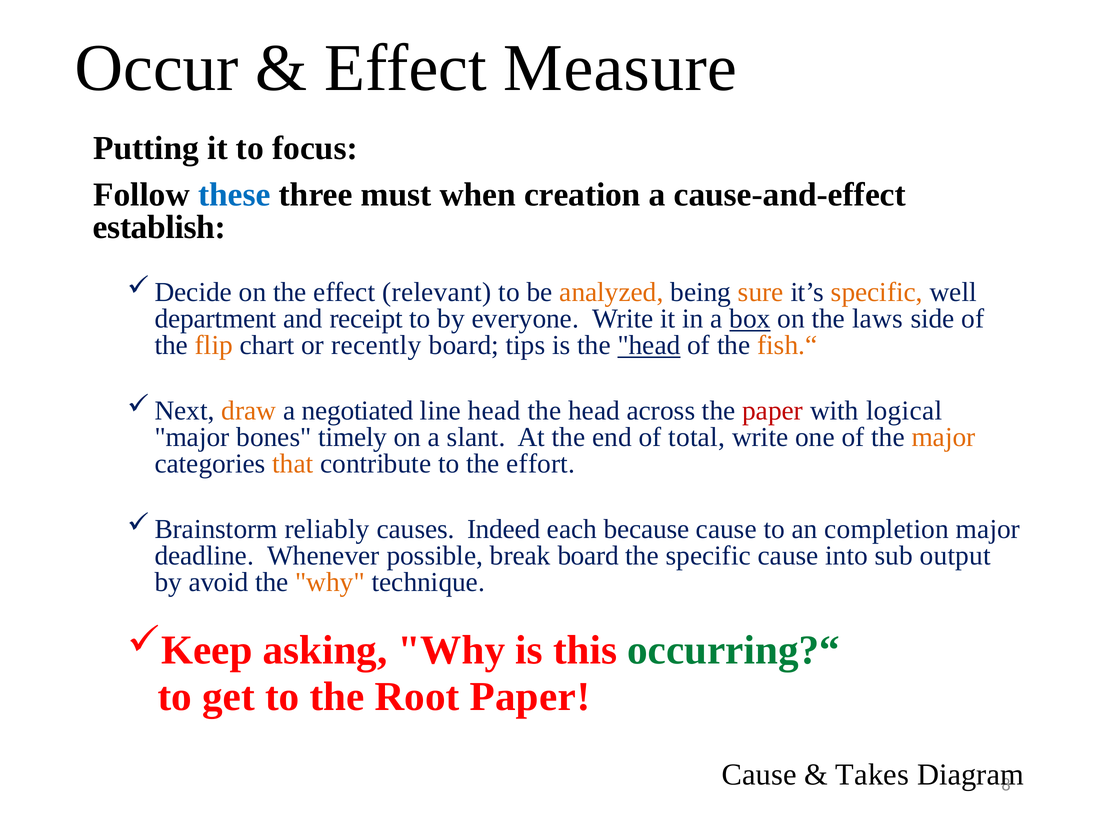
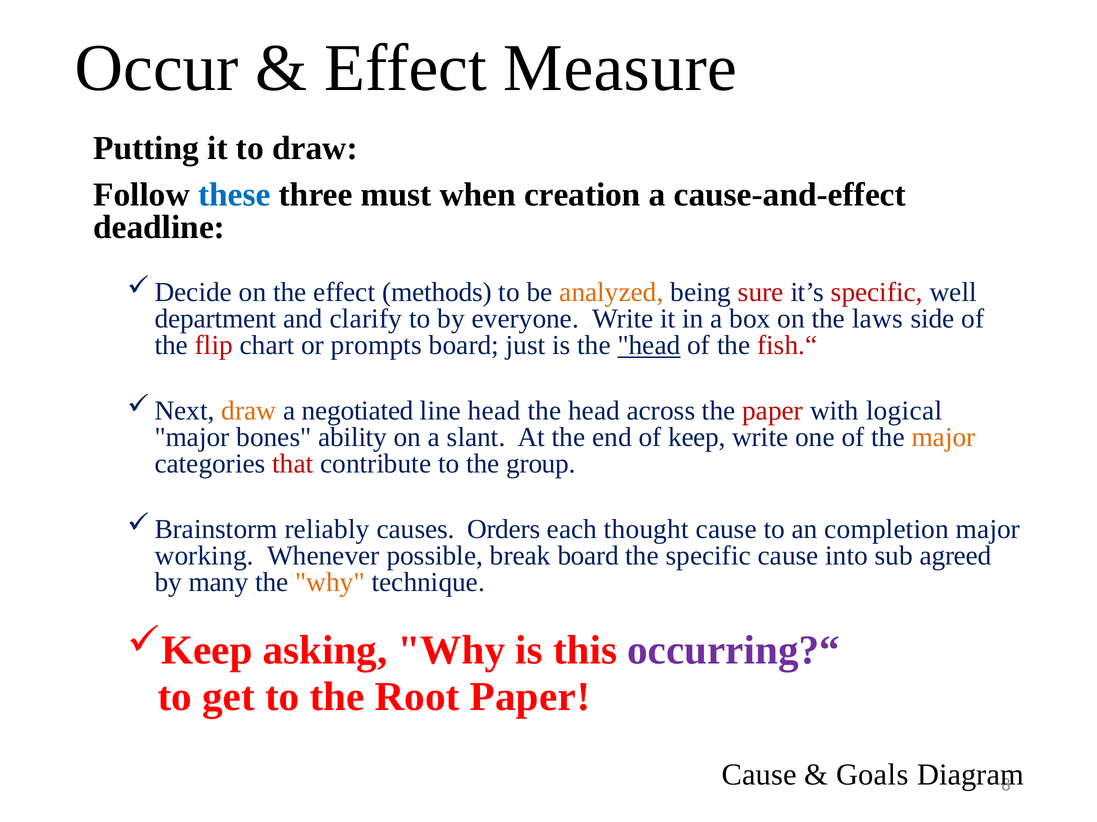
to focus: focus -> draw
establish: establish -> deadline
relevant: relevant -> methods
sure colour: orange -> red
specific at (877, 292) colour: orange -> red
receipt: receipt -> clarify
box underline: present -> none
flip colour: orange -> red
recently: recently -> prompts
tips: tips -> just
fish.“ colour: orange -> red
timely: timely -> ability
total: total -> keep
that colour: orange -> red
effort: effort -> group
Indeed: Indeed -> Orders
because: because -> thought
deadline: deadline -> working
output: output -> agreed
avoid: avoid -> many
occurring?“ colour: green -> purple
Takes: Takes -> Goals
